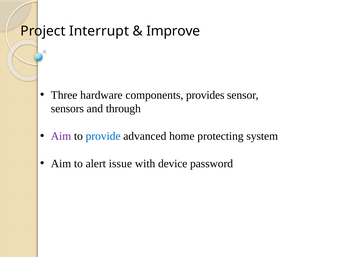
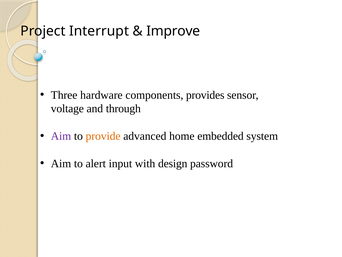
sensors: sensors -> voltage
provide colour: blue -> orange
protecting: protecting -> embedded
issue: issue -> input
device: device -> design
